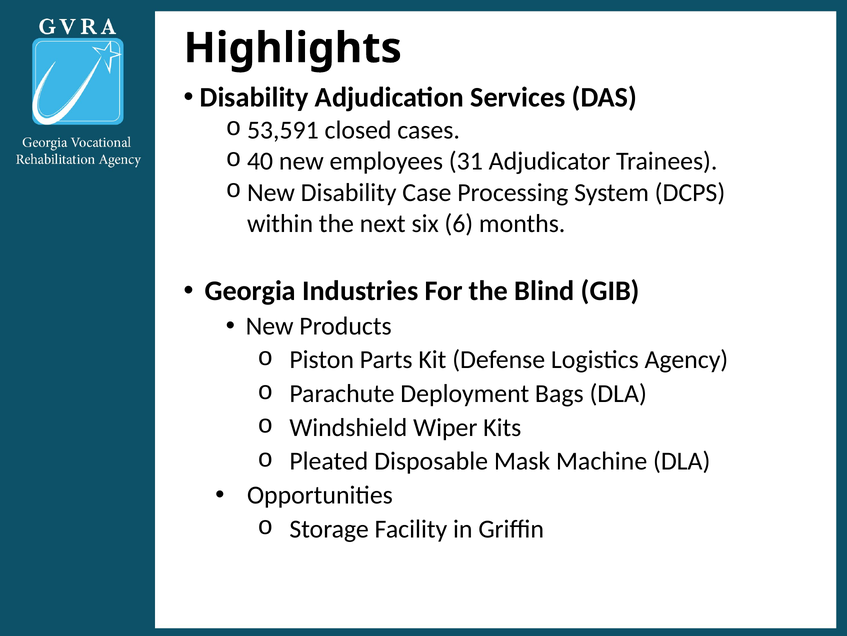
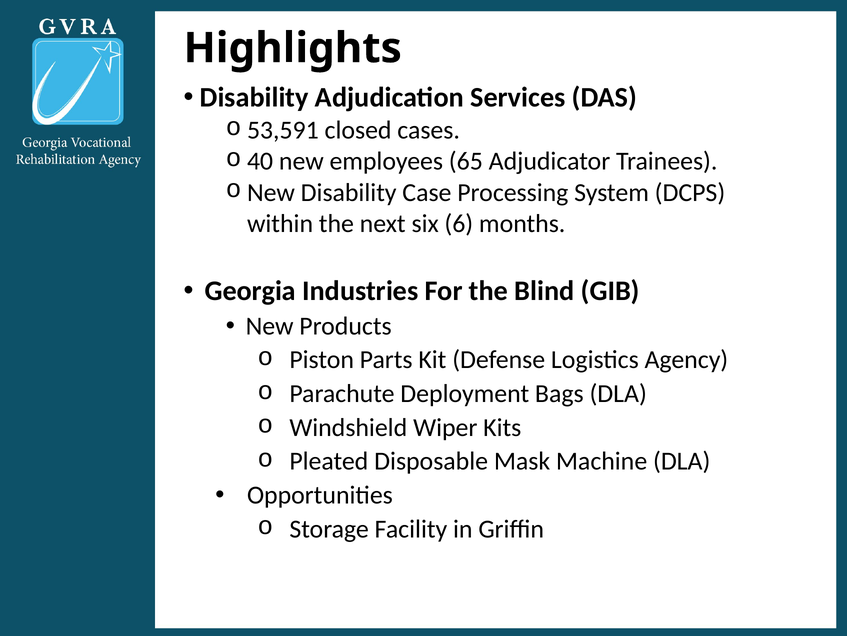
31: 31 -> 65
